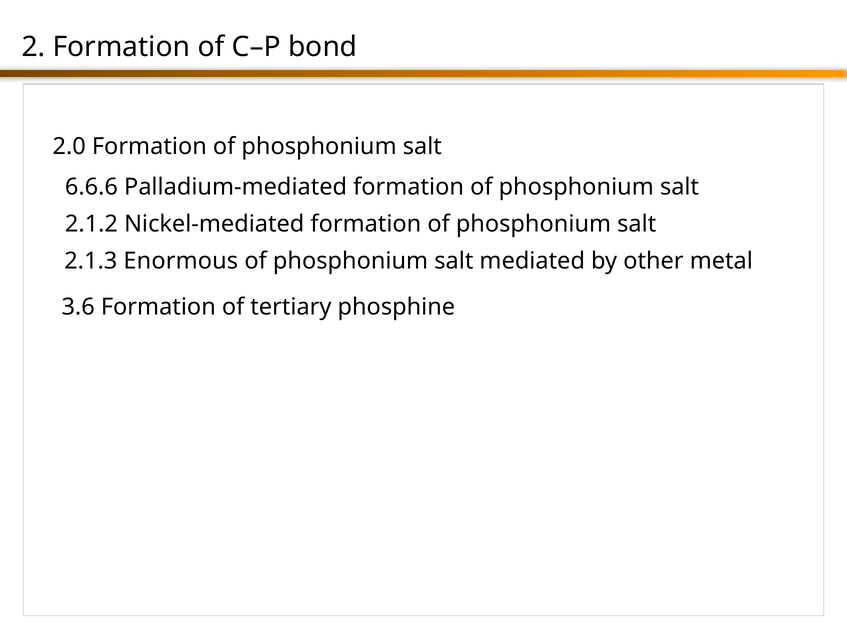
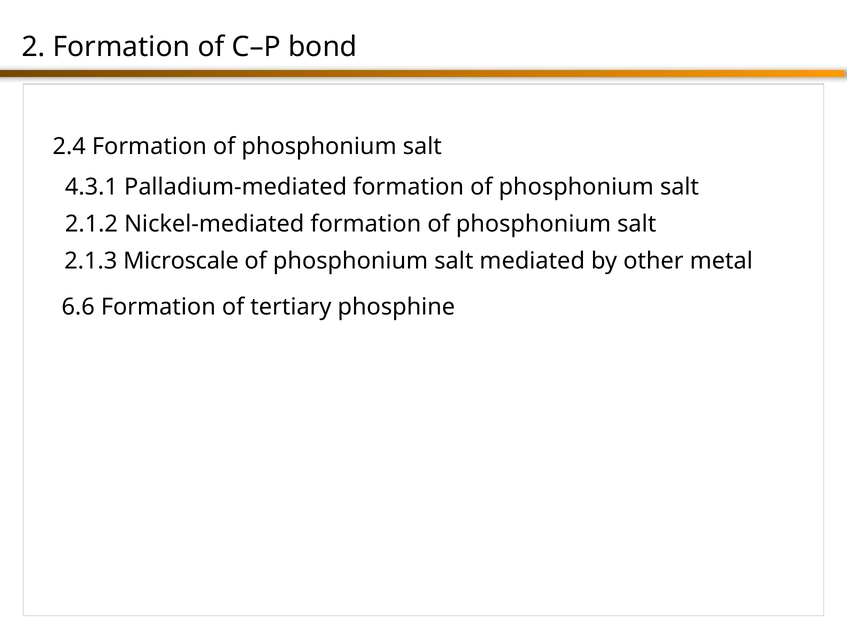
2.0: 2.0 -> 2.4
6.6.6: 6.6.6 -> 4.3.1
Enormous: Enormous -> Microscale
3.6: 3.6 -> 6.6
